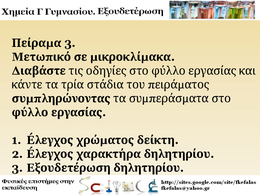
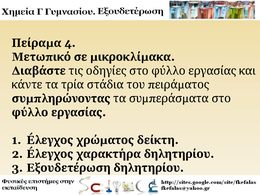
3 at (70, 43): 3 -> 4
